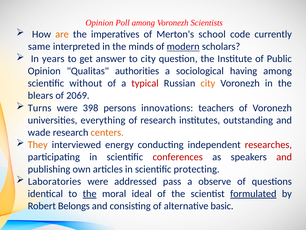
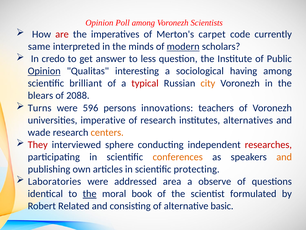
are colour: orange -> red
school: school -> carpet
years: years -> credo
to city: city -> less
Opinion at (44, 71) underline: none -> present
authorities: authorities -> interesting
without: without -> brilliant
2069: 2069 -> 2088
398: 398 -> 596
everything: everything -> imperative
outstanding: outstanding -> alternatives
They colour: orange -> red
energy: energy -> sphere
conferences colour: red -> orange
and at (284, 157) colour: red -> orange
pass: pass -> area
ideal: ideal -> book
formulated underline: present -> none
Belongs: Belongs -> Related
